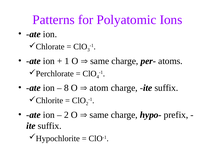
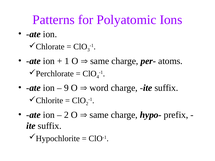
8: 8 -> 9
atom: atom -> word
